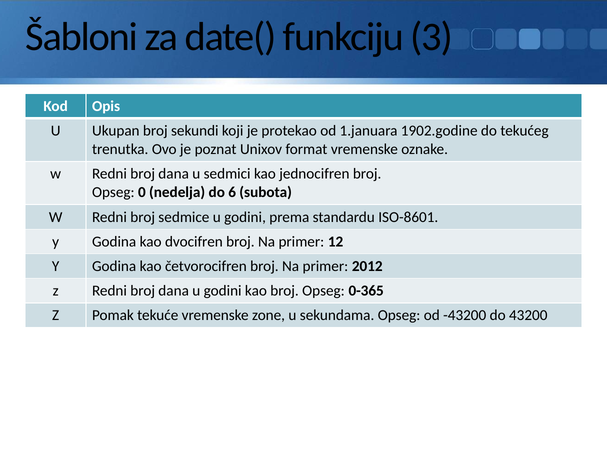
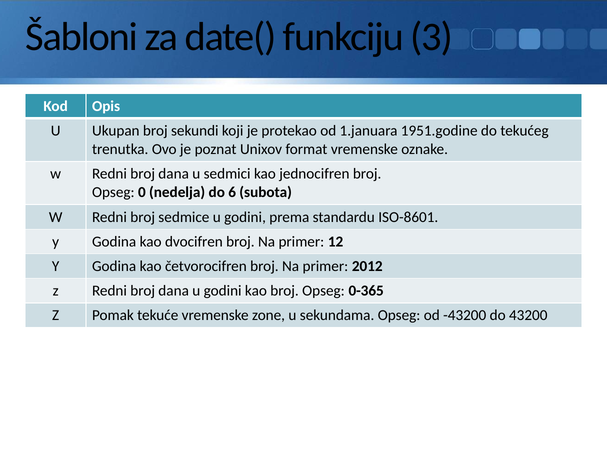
1902.godine: 1902.godine -> 1951.godine
